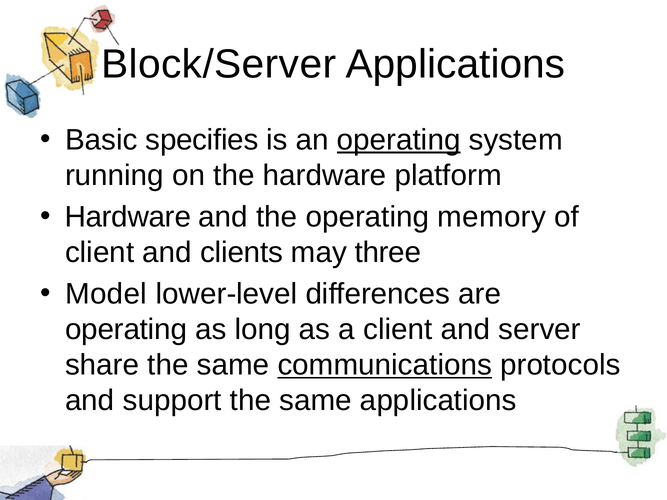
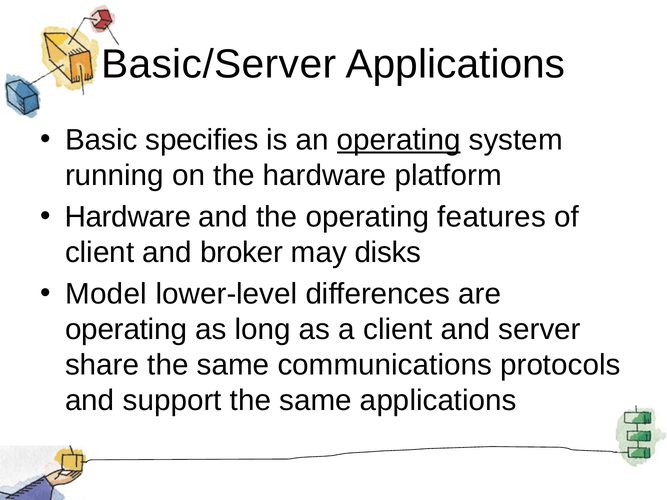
Block/Server: Block/Server -> Basic/Server
memory: memory -> features
clients: clients -> broker
three: three -> disks
communications underline: present -> none
